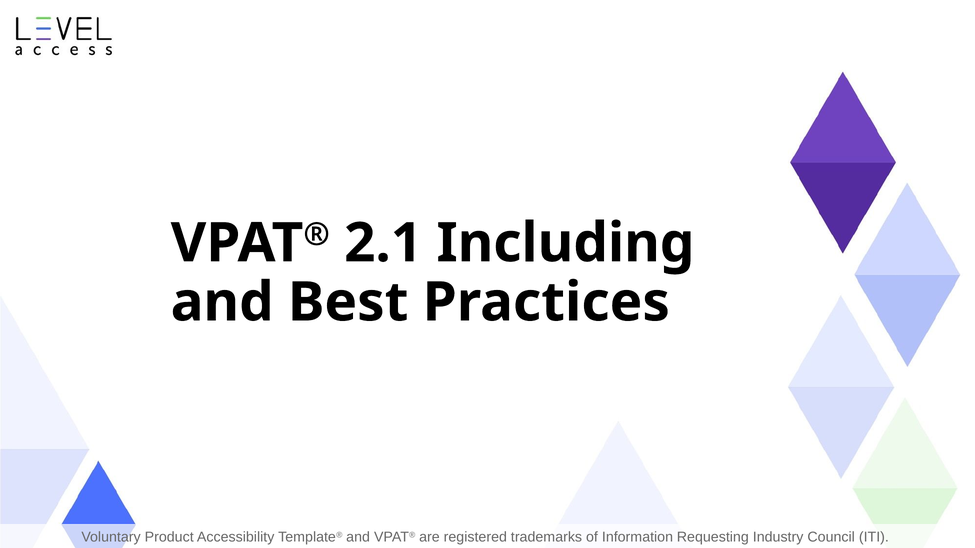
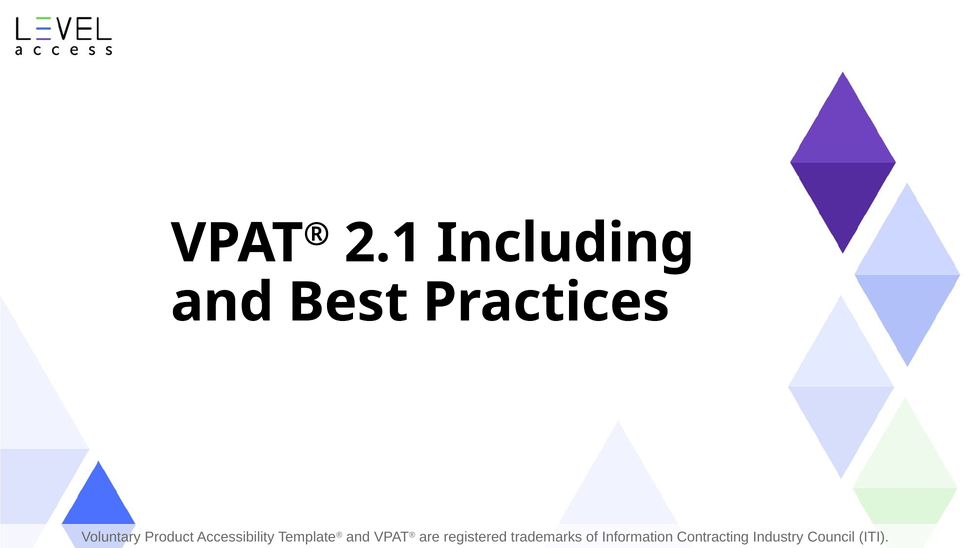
Requesting: Requesting -> Contracting
